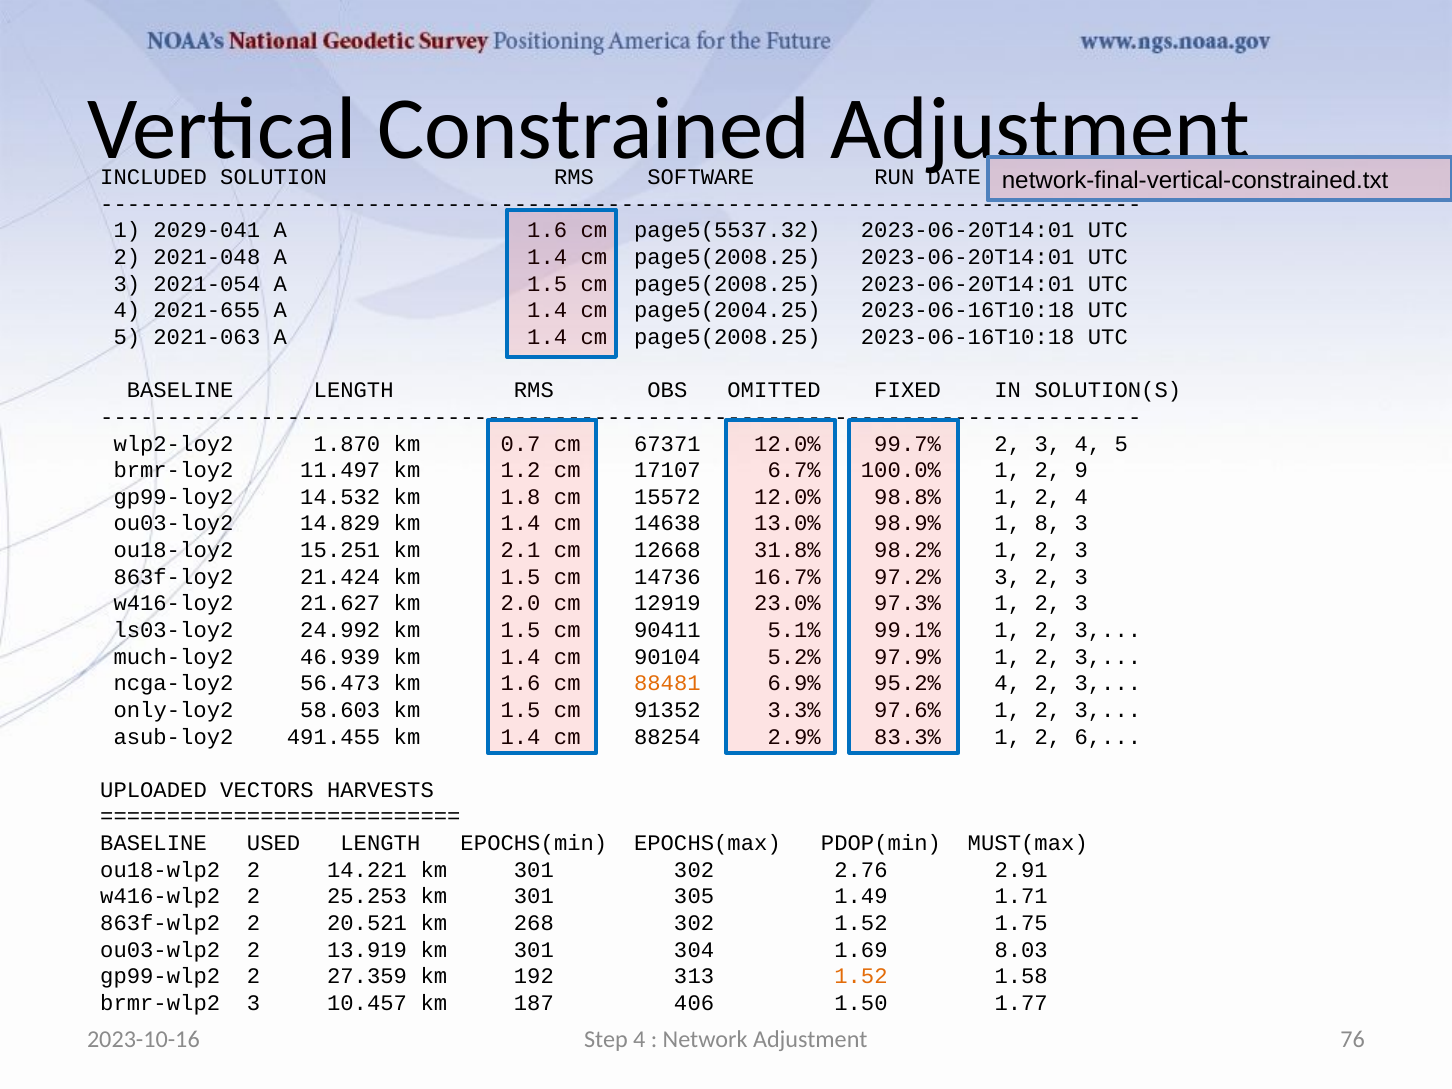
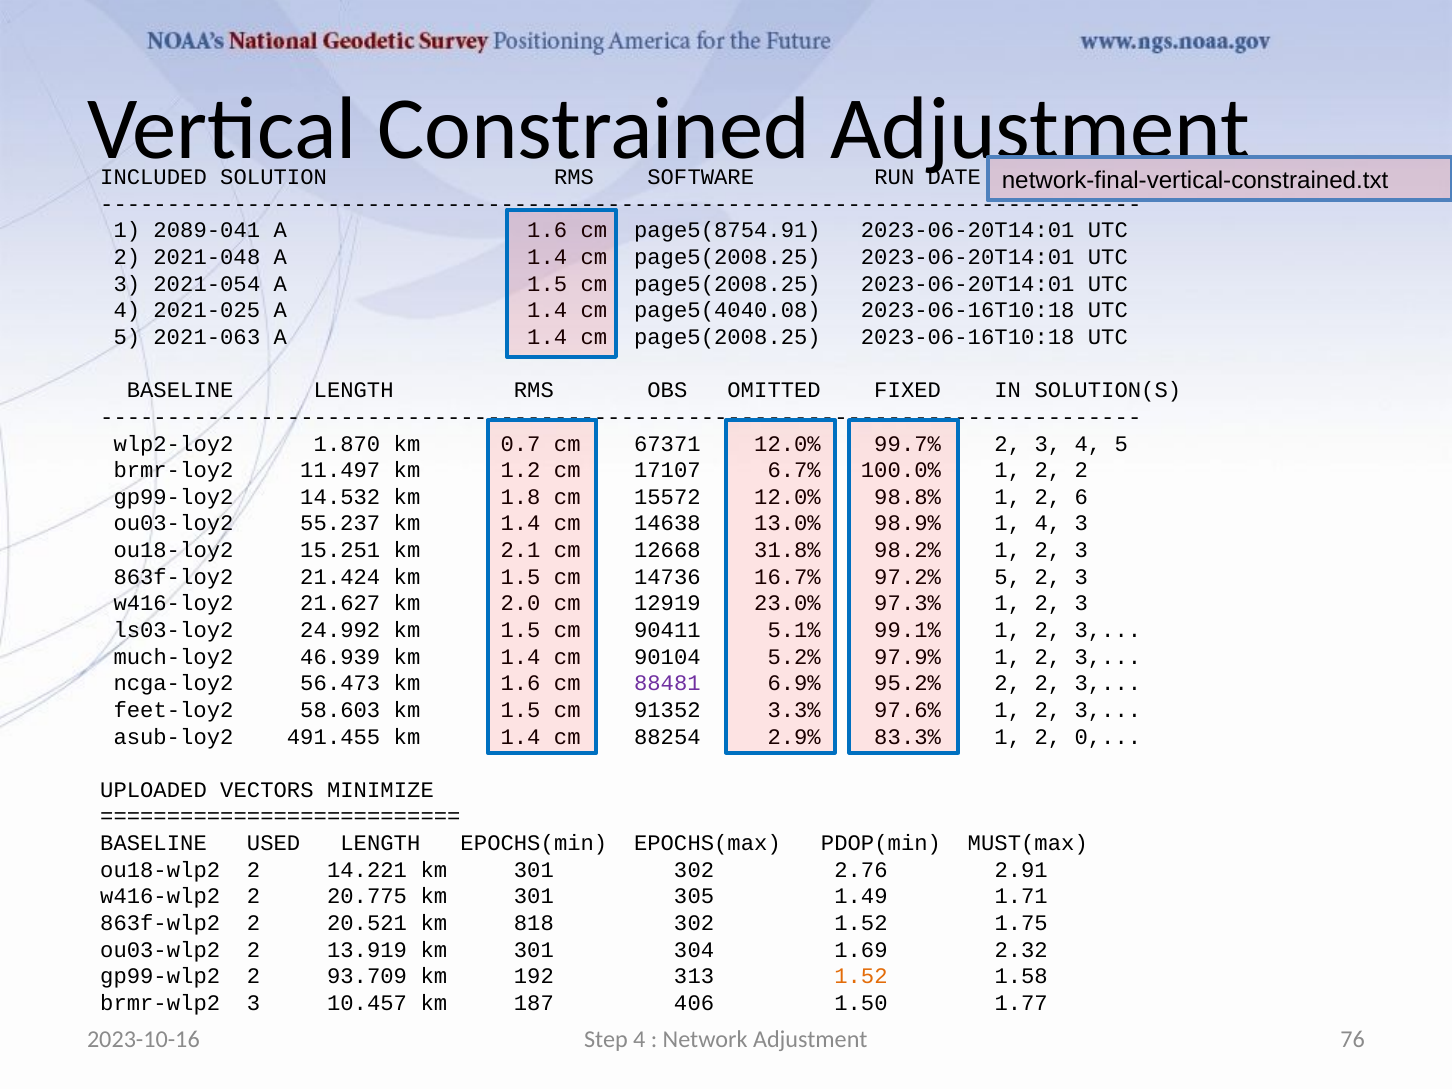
2029-041: 2029-041 -> 2089-041
page5(5537.32: page5(5537.32 -> page5(8754.91
2021-655: 2021-655 -> 2021-025
page5(2004.25: page5(2004.25 -> page5(4040.08
1 2 9: 9 -> 2
2 4: 4 -> 6
14.829: 14.829 -> 55.237
1 8: 8 -> 4
3 at (1008, 577): 3 -> 5
88481 colour: orange -> purple
4 at (1008, 683): 4 -> 2
only-loy2: only-loy2 -> feet-loy2
6: 6 -> 0
HARVESTS: HARVESTS -> MINIMIZE
25.253: 25.253 -> 20.775
268: 268 -> 818
8.03: 8.03 -> 2.32
27.359: 27.359 -> 93.709
